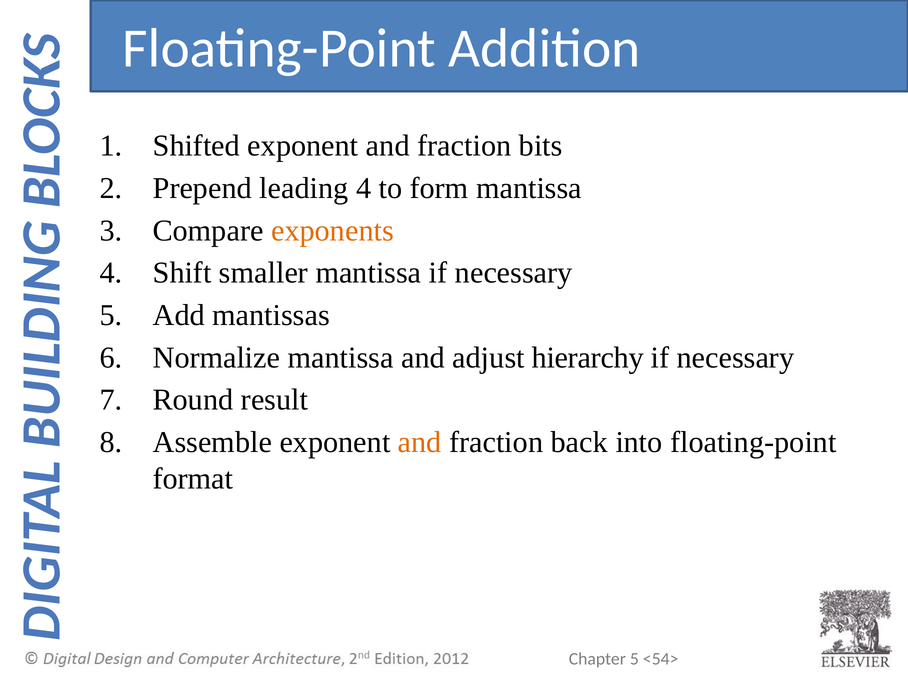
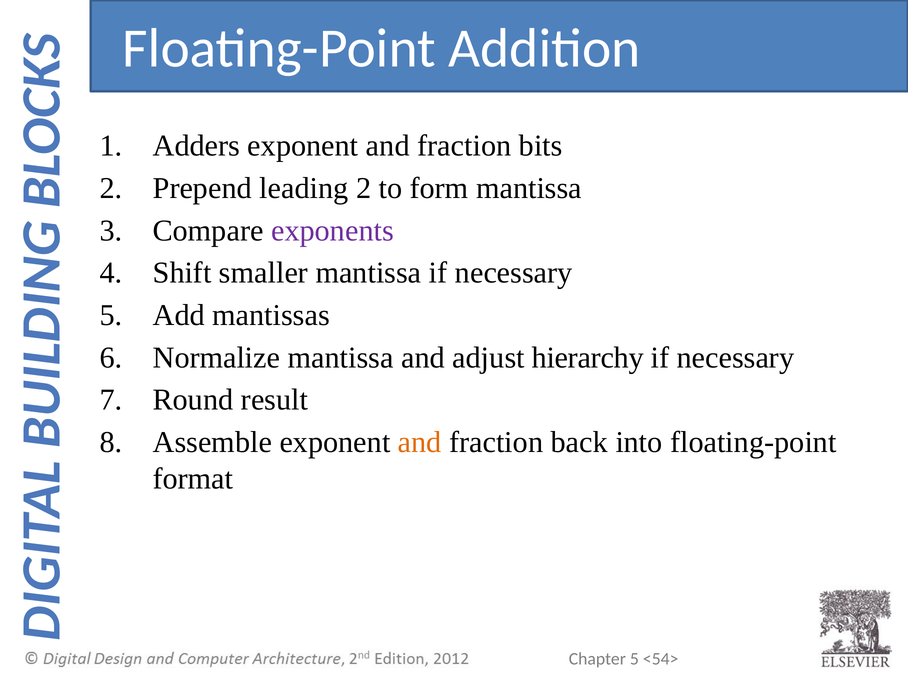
Shifted: Shifted -> Adders
leading 4: 4 -> 2
exponents colour: orange -> purple
